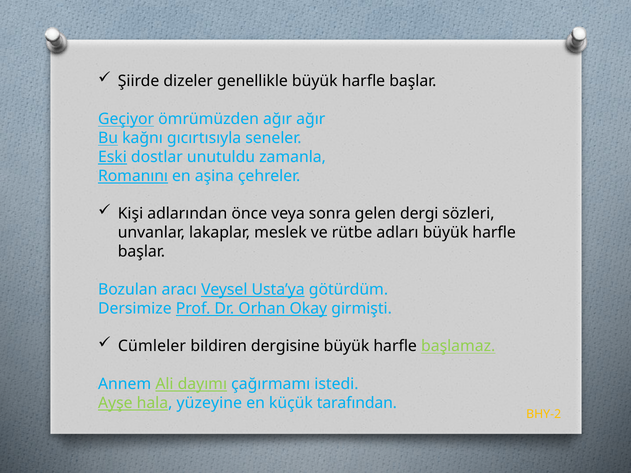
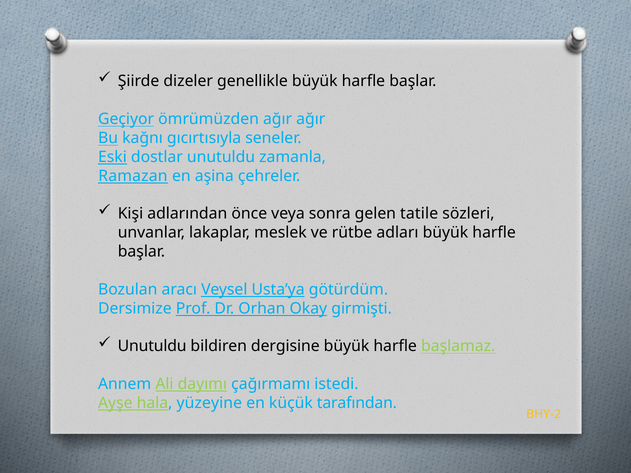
Romanını: Romanını -> Ramazan
dergi: dergi -> tatile
Cümleler at (152, 346): Cümleler -> Unutuldu
